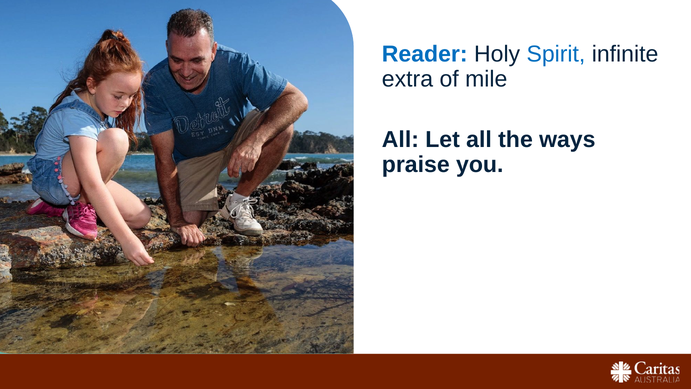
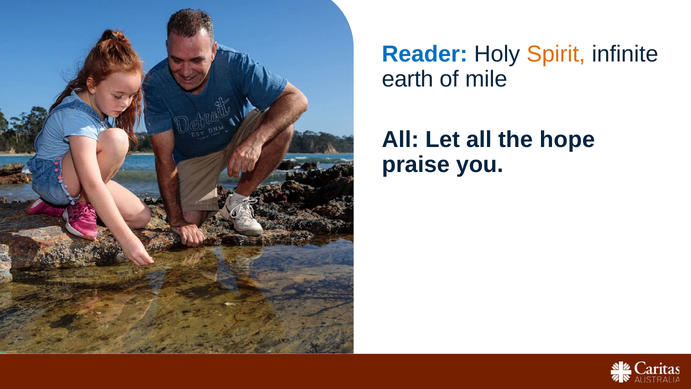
Spirit colour: blue -> orange
extra: extra -> earth
ways: ways -> hope
